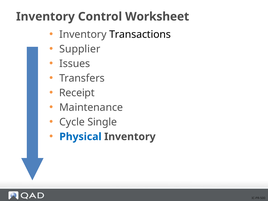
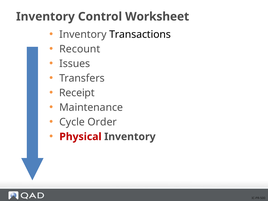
Supplier: Supplier -> Recount
Single: Single -> Order
Physical colour: blue -> red
